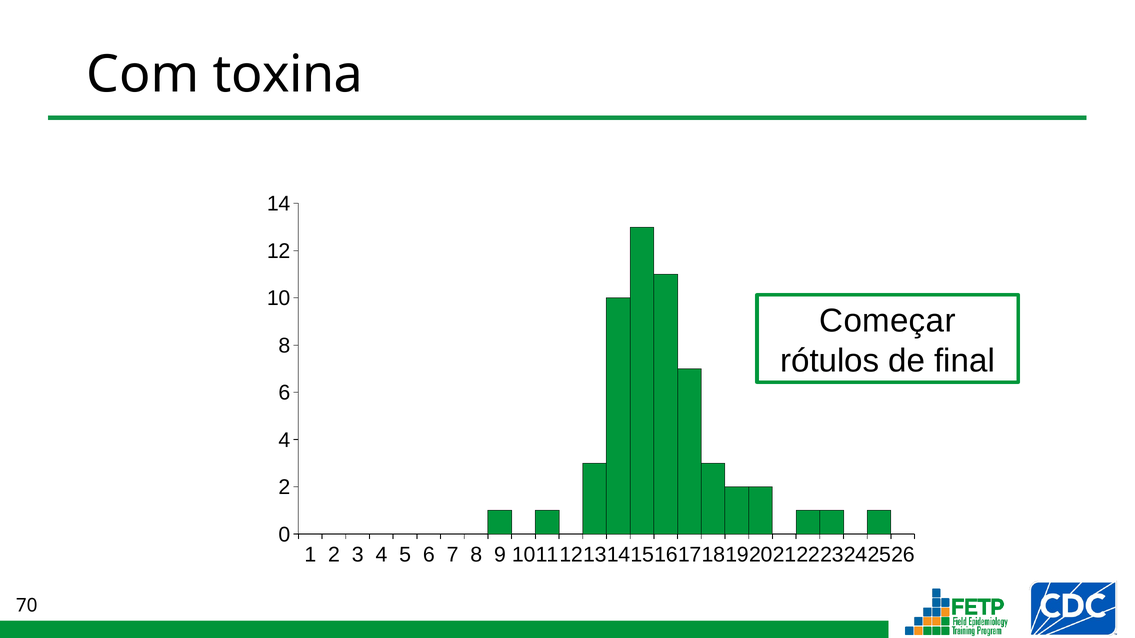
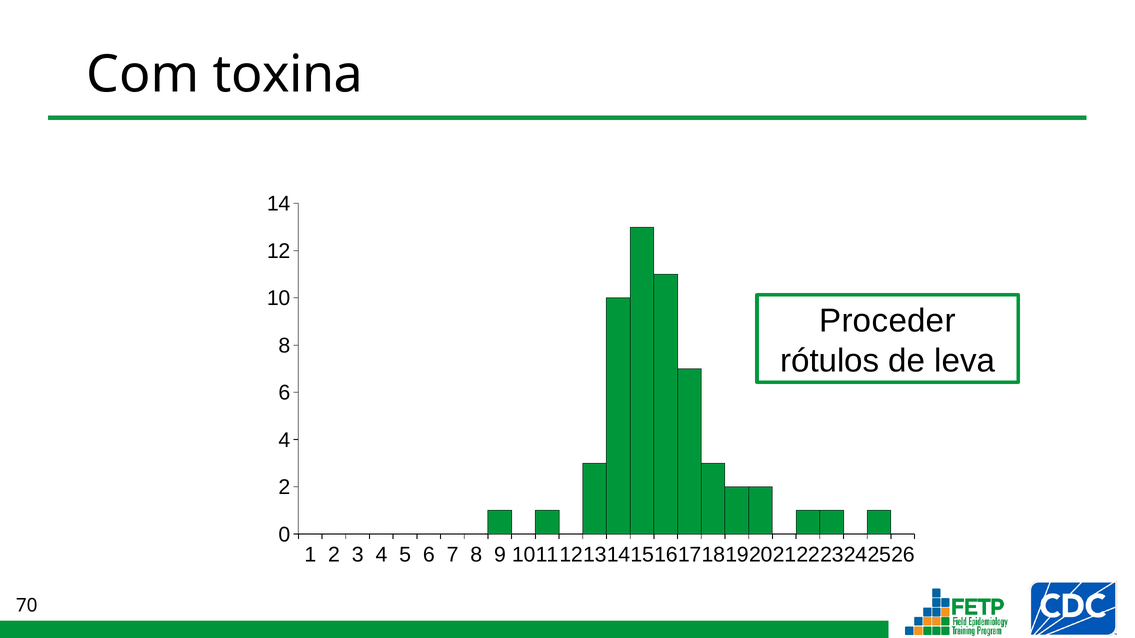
Começar: Começar -> Proceder
final: final -> leva
